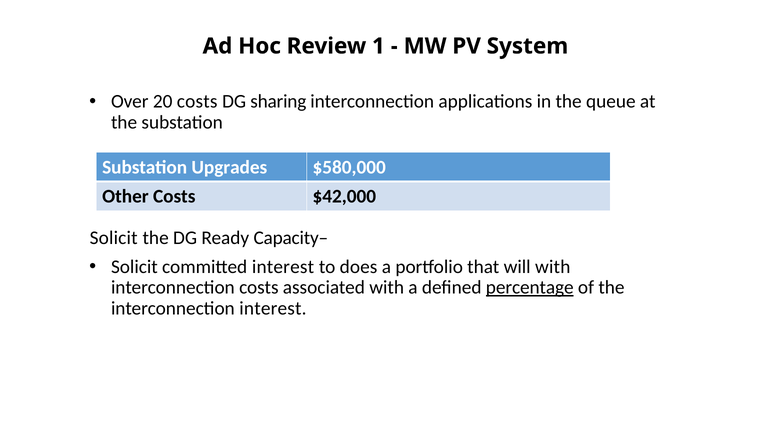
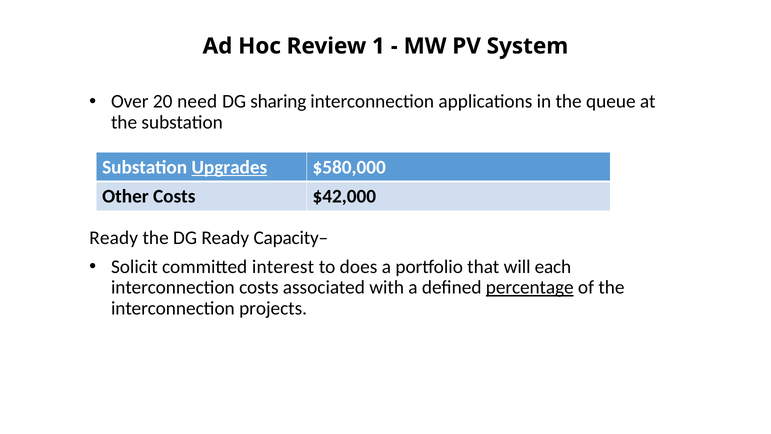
20 costs: costs -> need
Upgrades underline: none -> present
Solicit at (114, 238): Solicit -> Ready
will with: with -> each
interconnection interest: interest -> projects
